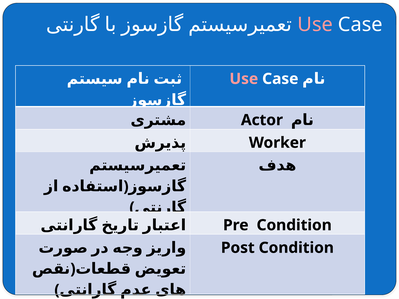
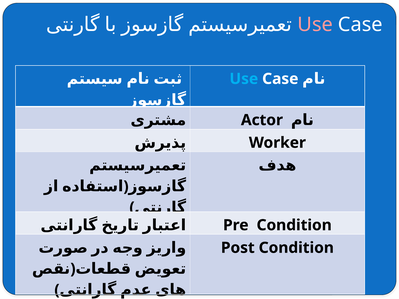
Use at (244, 79) colour: pink -> light blue
